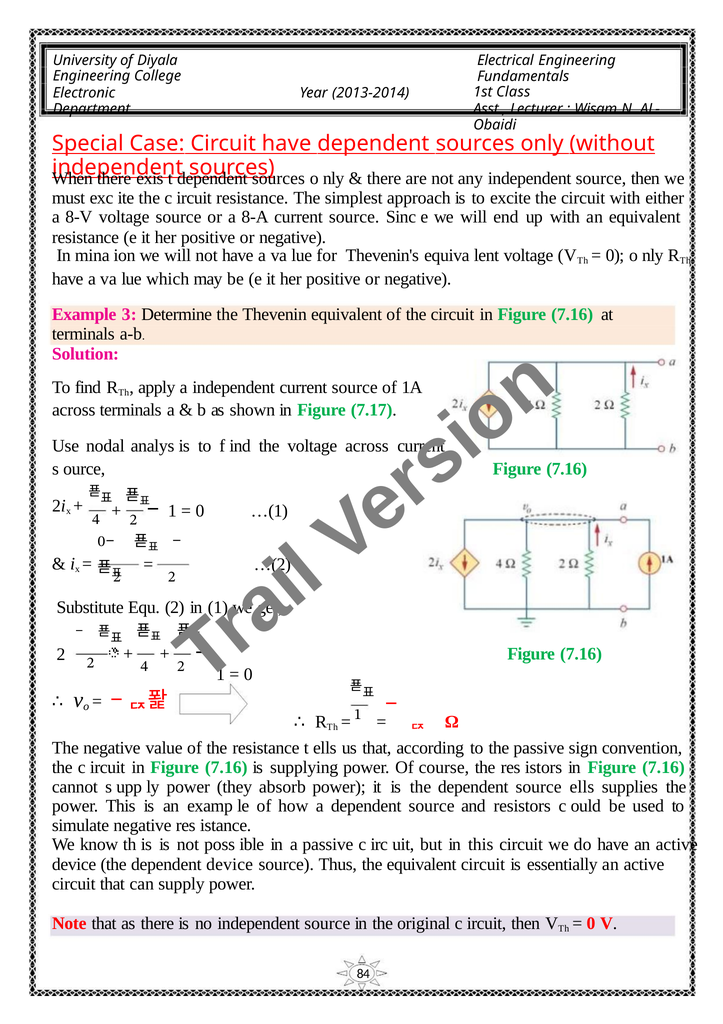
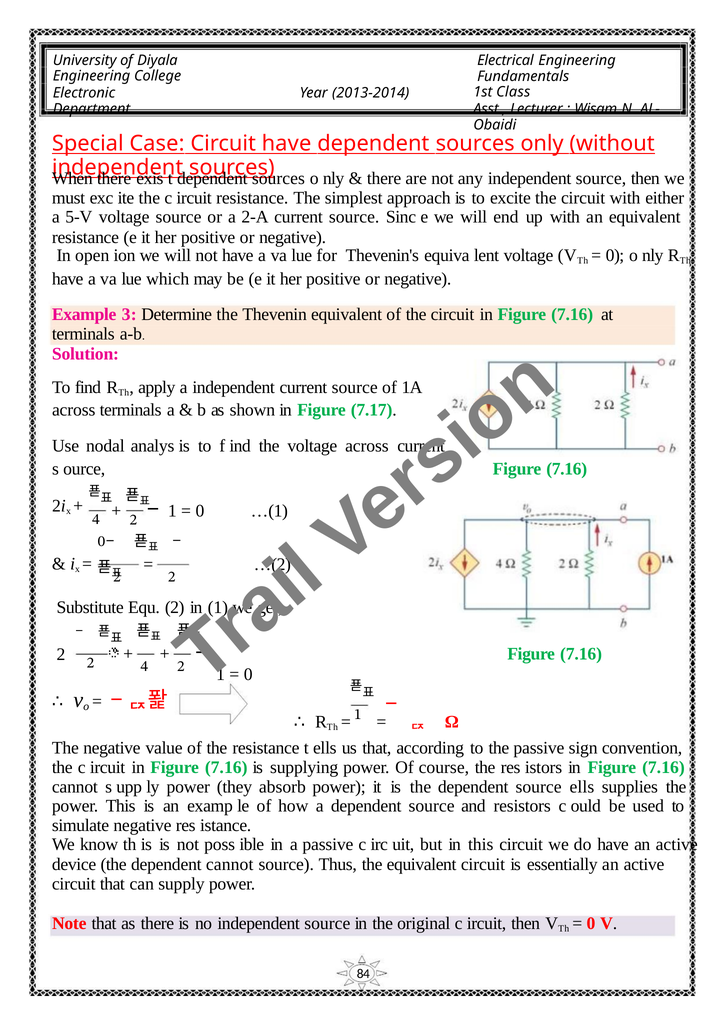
8-V: 8-V -> 5-V
8-A: 8-A -> 2-A
mina: mina -> open
dependent device: device -> cannot
